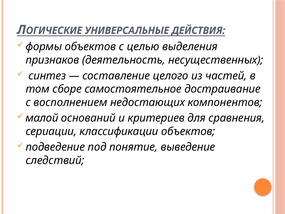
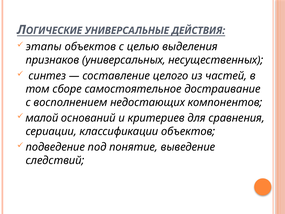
формы: формы -> этапы
деятельность: деятельность -> универсальных
